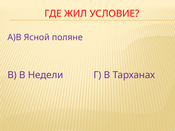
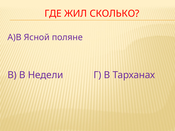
УСЛОВИЕ: УСЛОВИЕ -> СКОЛЬКО
